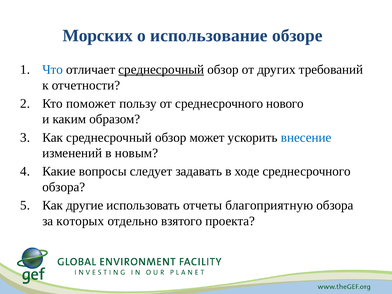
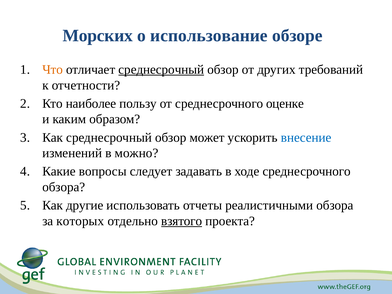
Что colour: blue -> orange
поможет: поможет -> наиболее
нового: нового -> оценке
новым: новым -> можно
благоприятную: благоприятную -> реалистичными
взятого underline: none -> present
